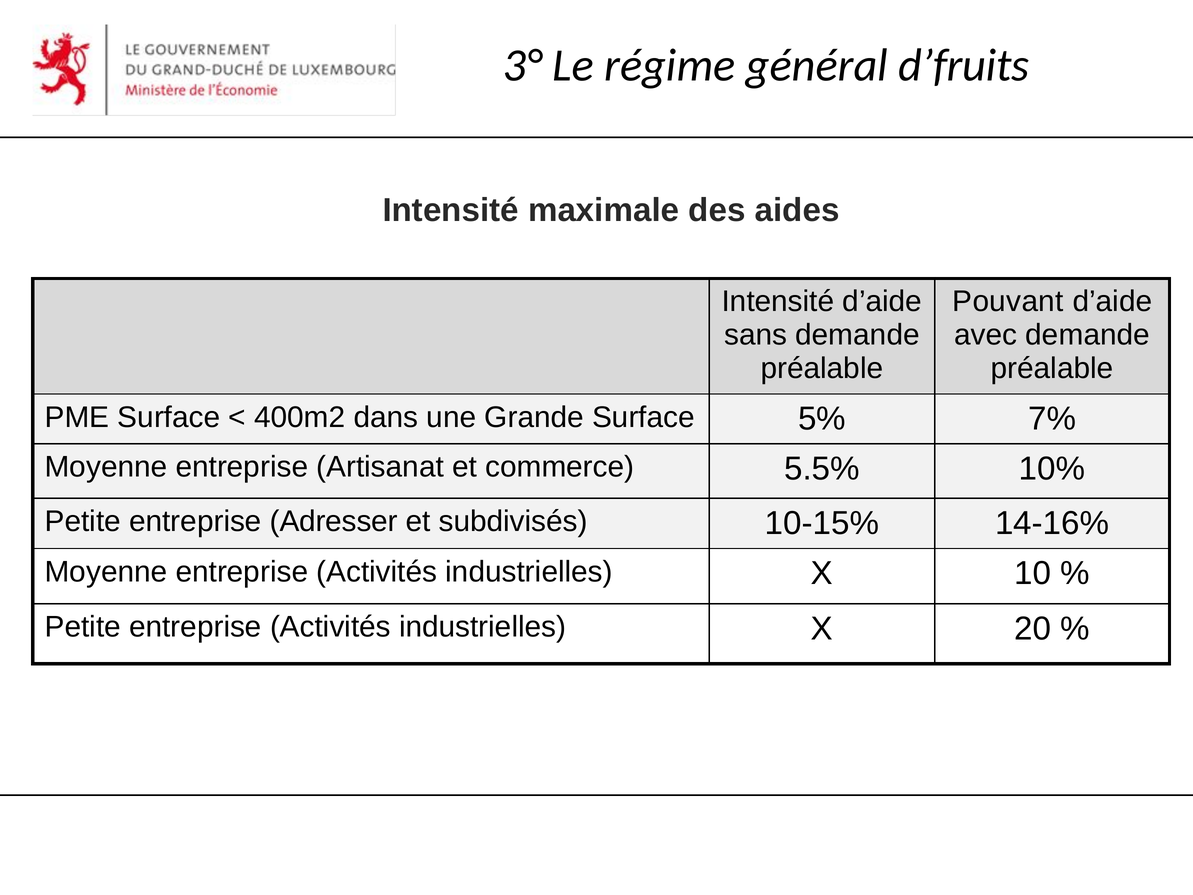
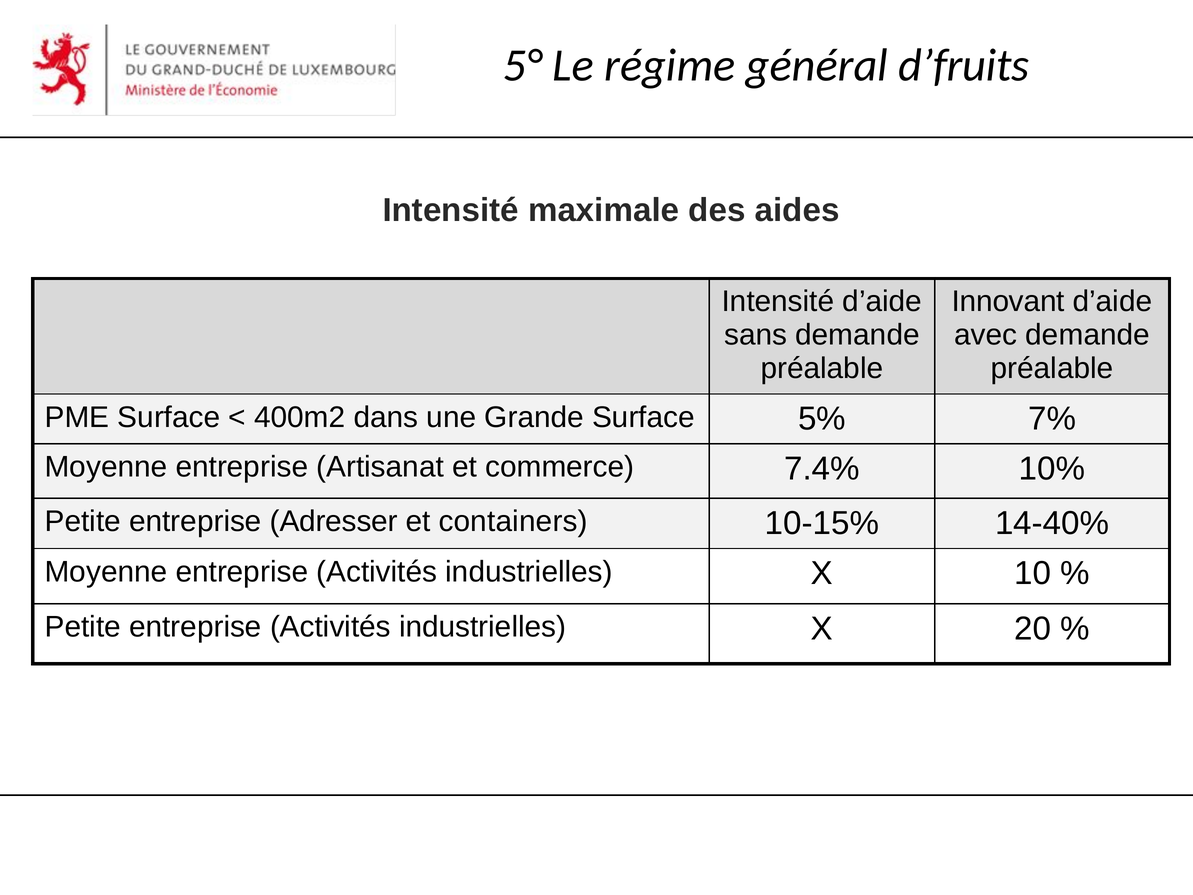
3°: 3° -> 5°
Pouvant: Pouvant -> Innovant
5.5%: 5.5% -> 7.4%
subdivisés: subdivisés -> containers
14-16%: 14-16% -> 14-40%
